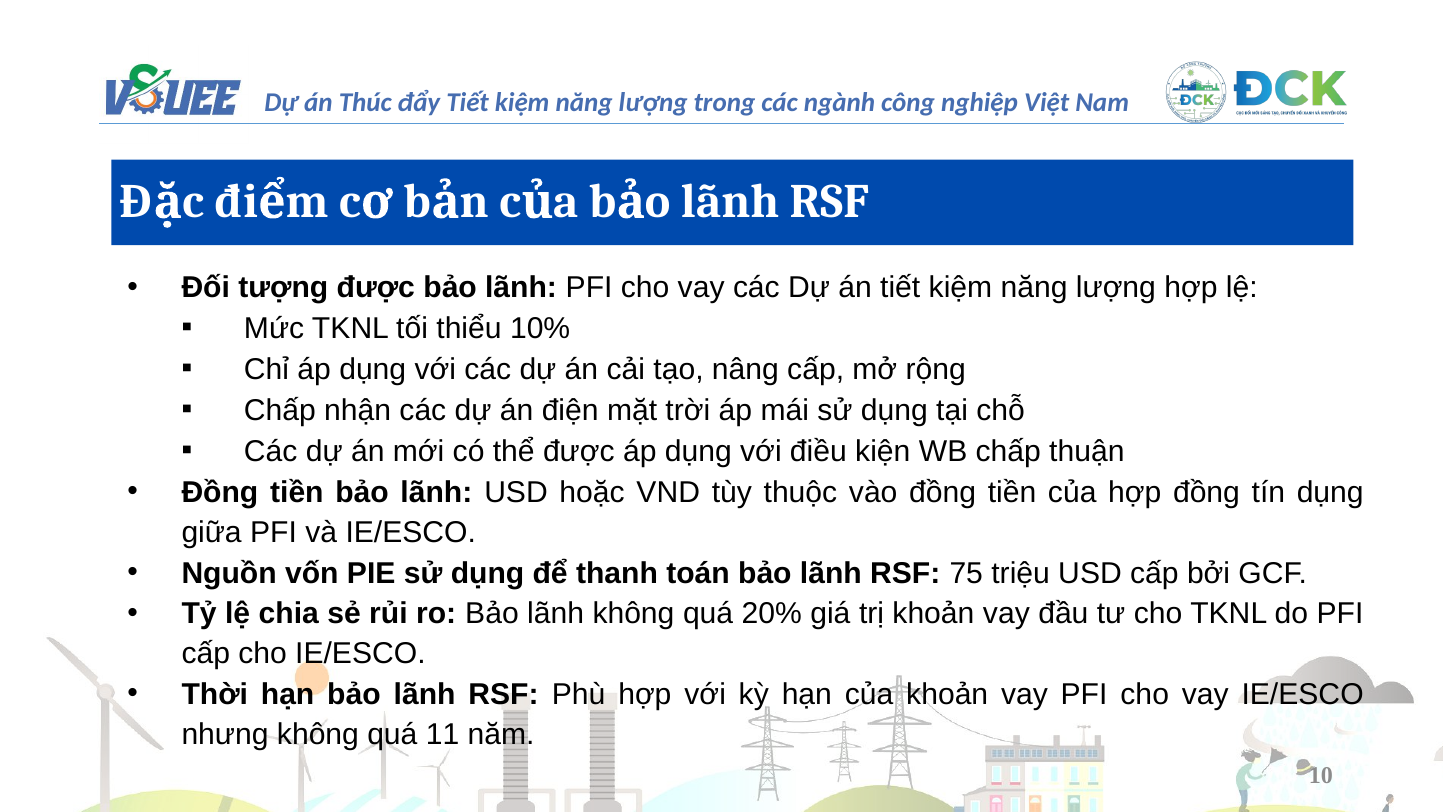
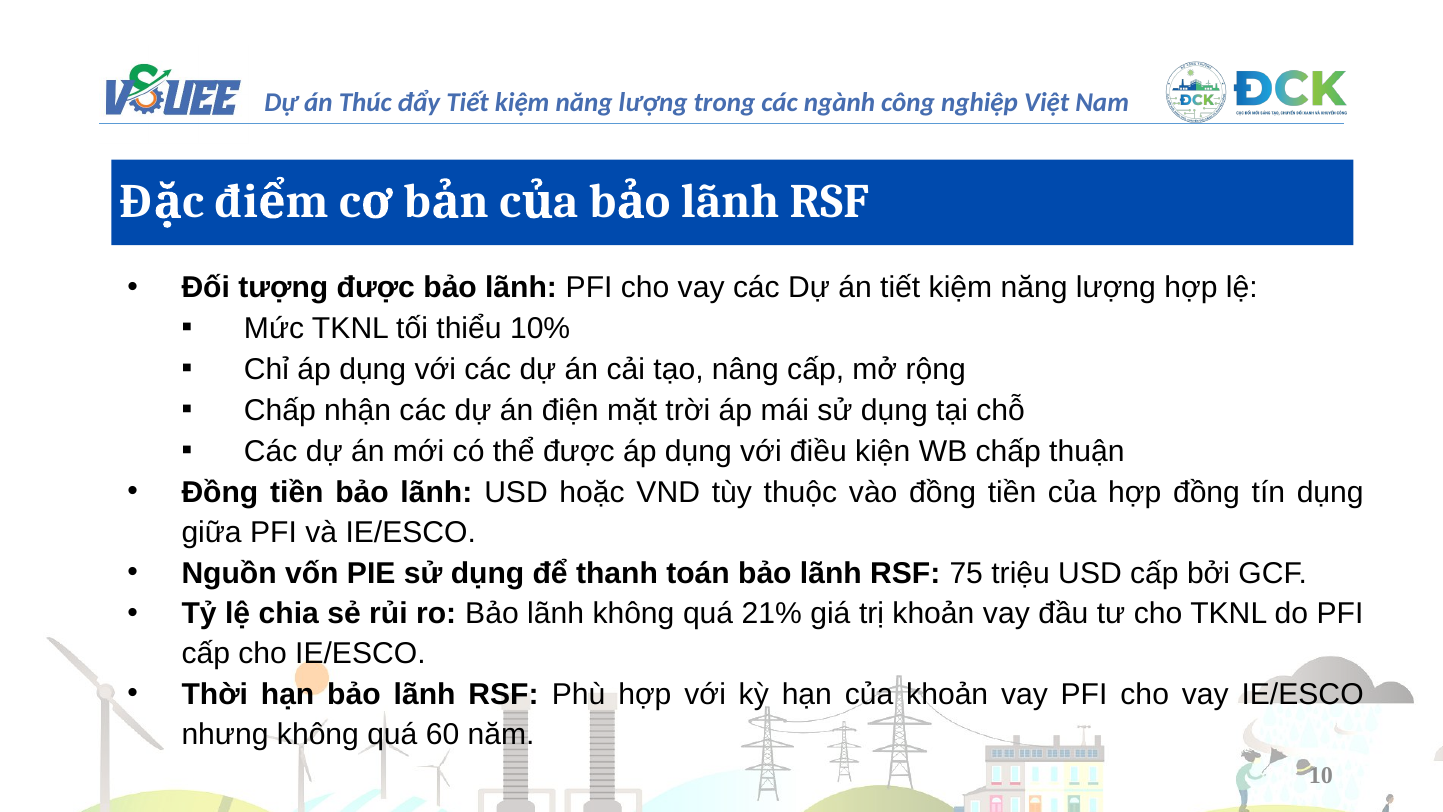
20%: 20% -> 21%
11: 11 -> 60
